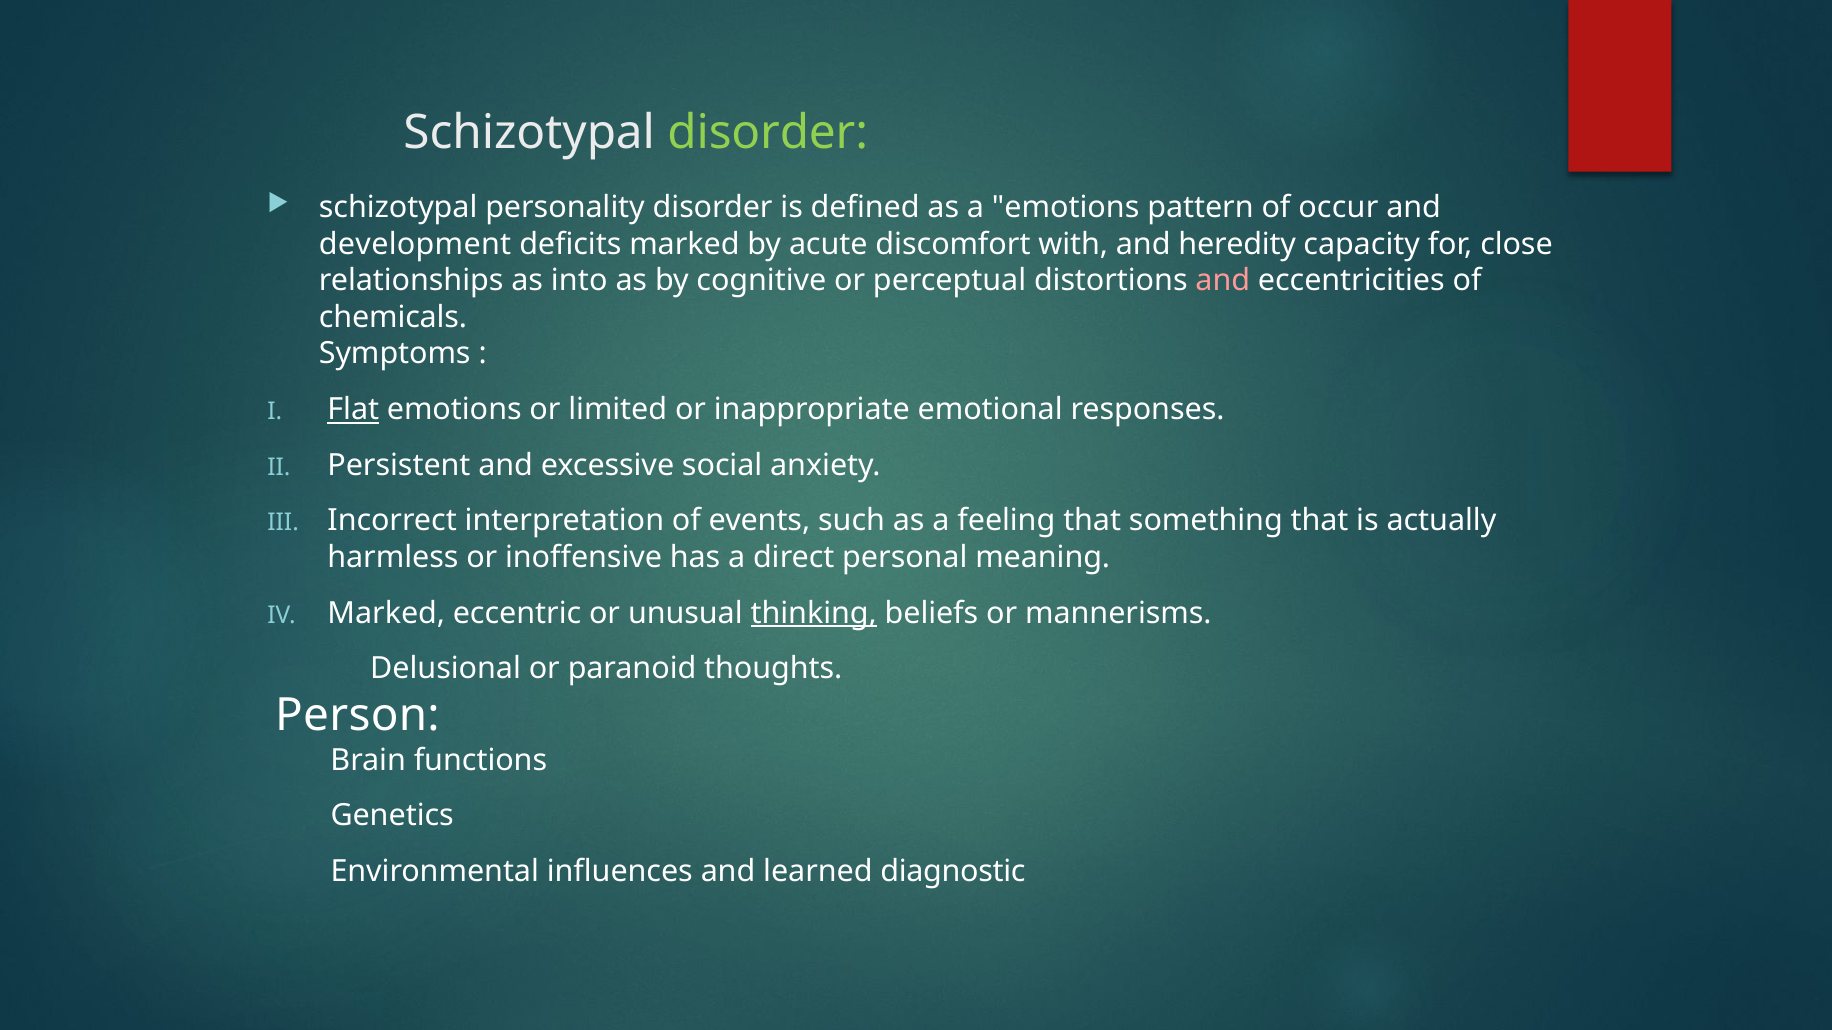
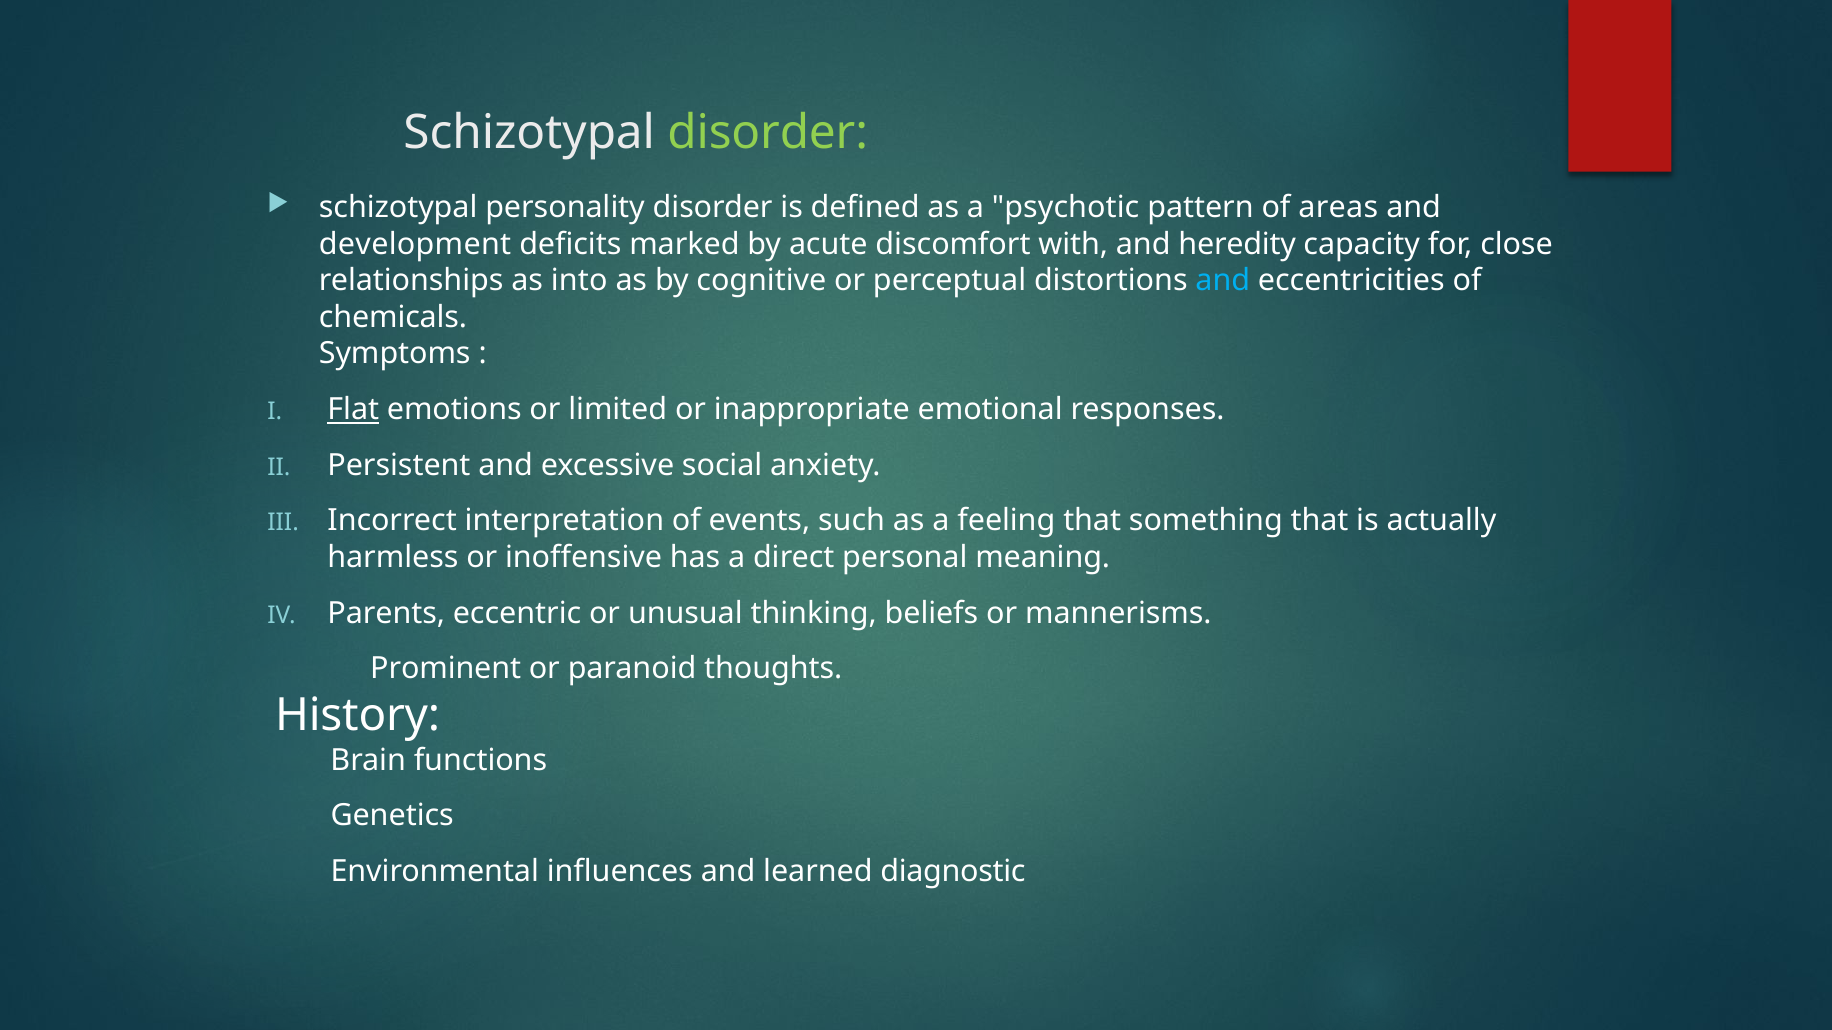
a emotions: emotions -> psychotic
occur: occur -> areas
and at (1223, 281) colour: pink -> light blue
Marked at (386, 613): Marked -> Parents
thinking underline: present -> none
Delusional: Delusional -> Prominent
Person: Person -> History
